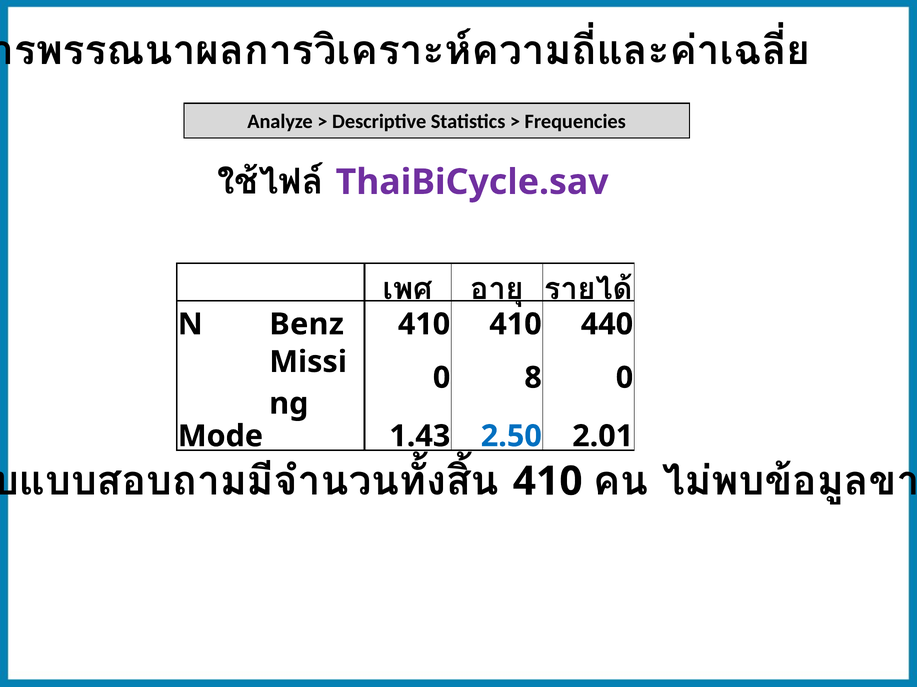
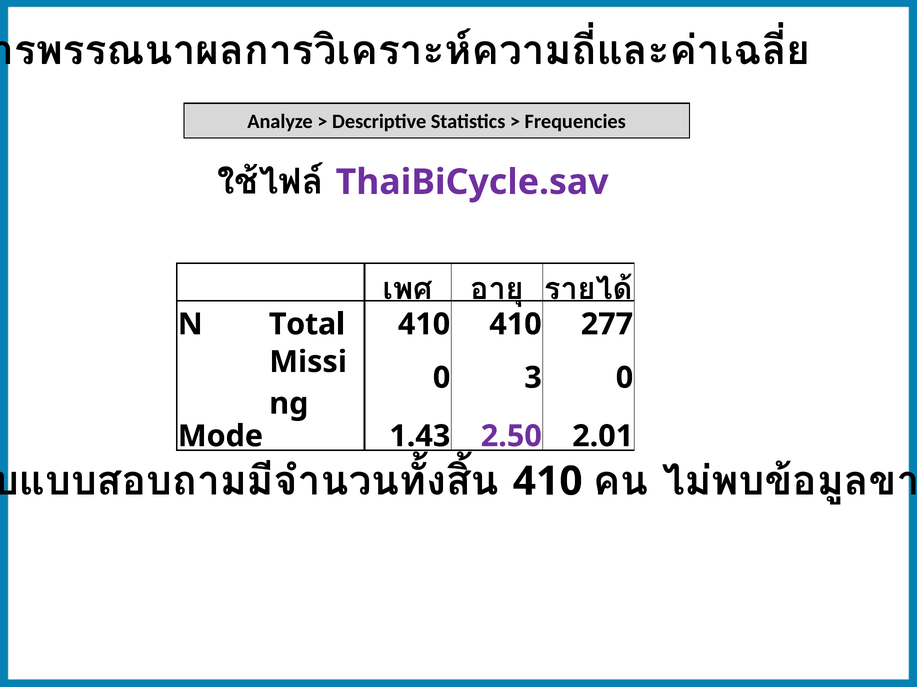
Benz: Benz -> Total
440: 440 -> 277
8: 8 -> 3
2.50 colour: blue -> purple
